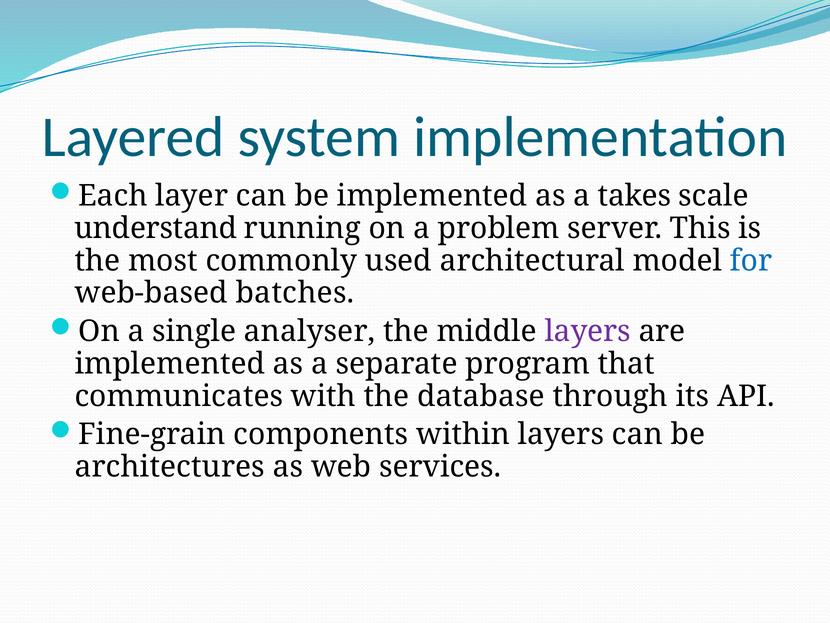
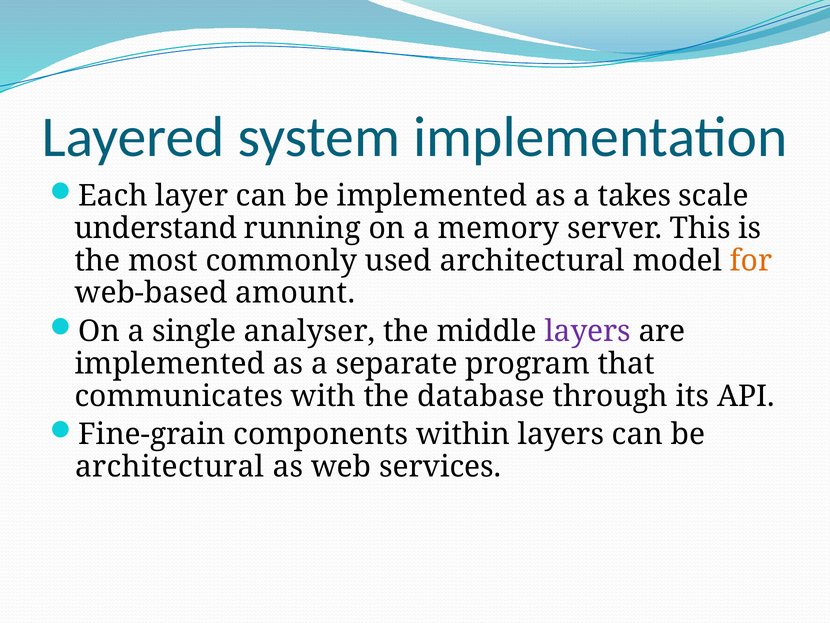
problem: problem -> memory
for colour: blue -> orange
batches: batches -> amount
architectures at (170, 467): architectures -> architectural
